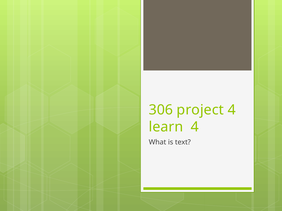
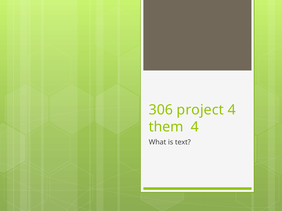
learn: learn -> them
